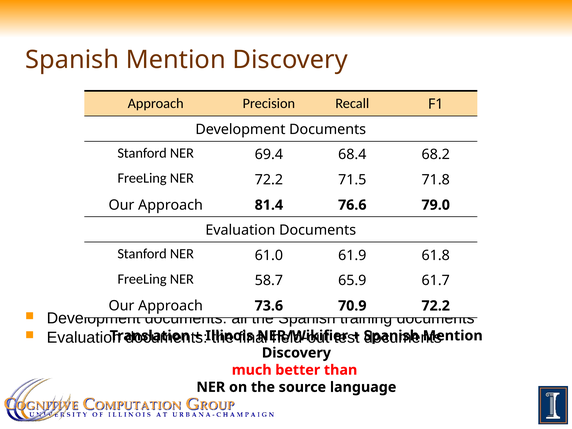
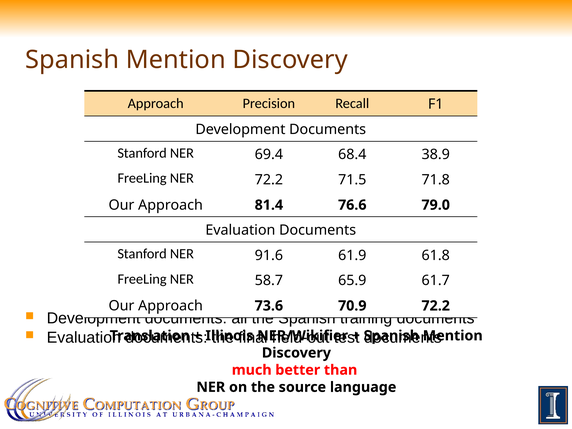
68.2: 68.2 -> 38.9
61.0: 61.0 -> 91.6
